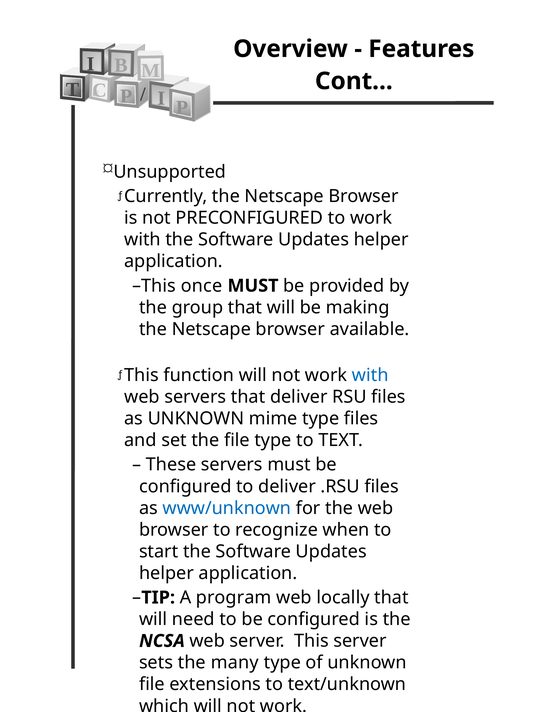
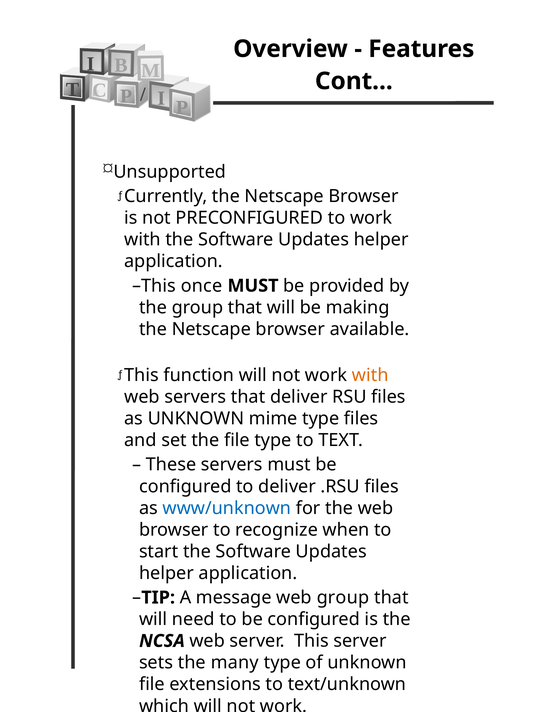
with at (370, 375) colour: blue -> orange
program: program -> message
web locally: locally -> group
